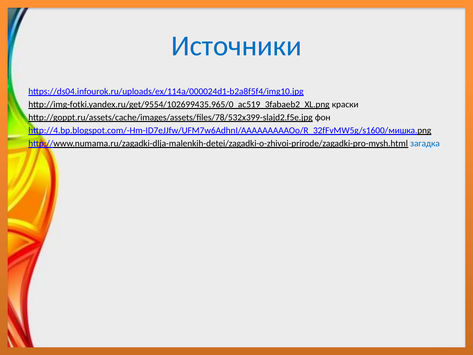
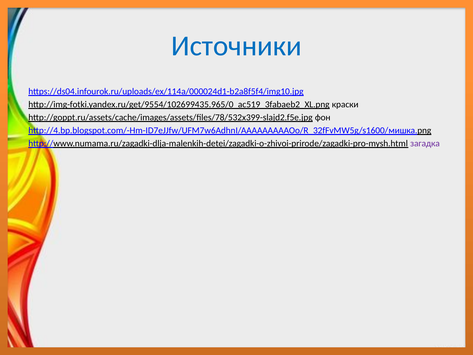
загадка colour: blue -> purple
